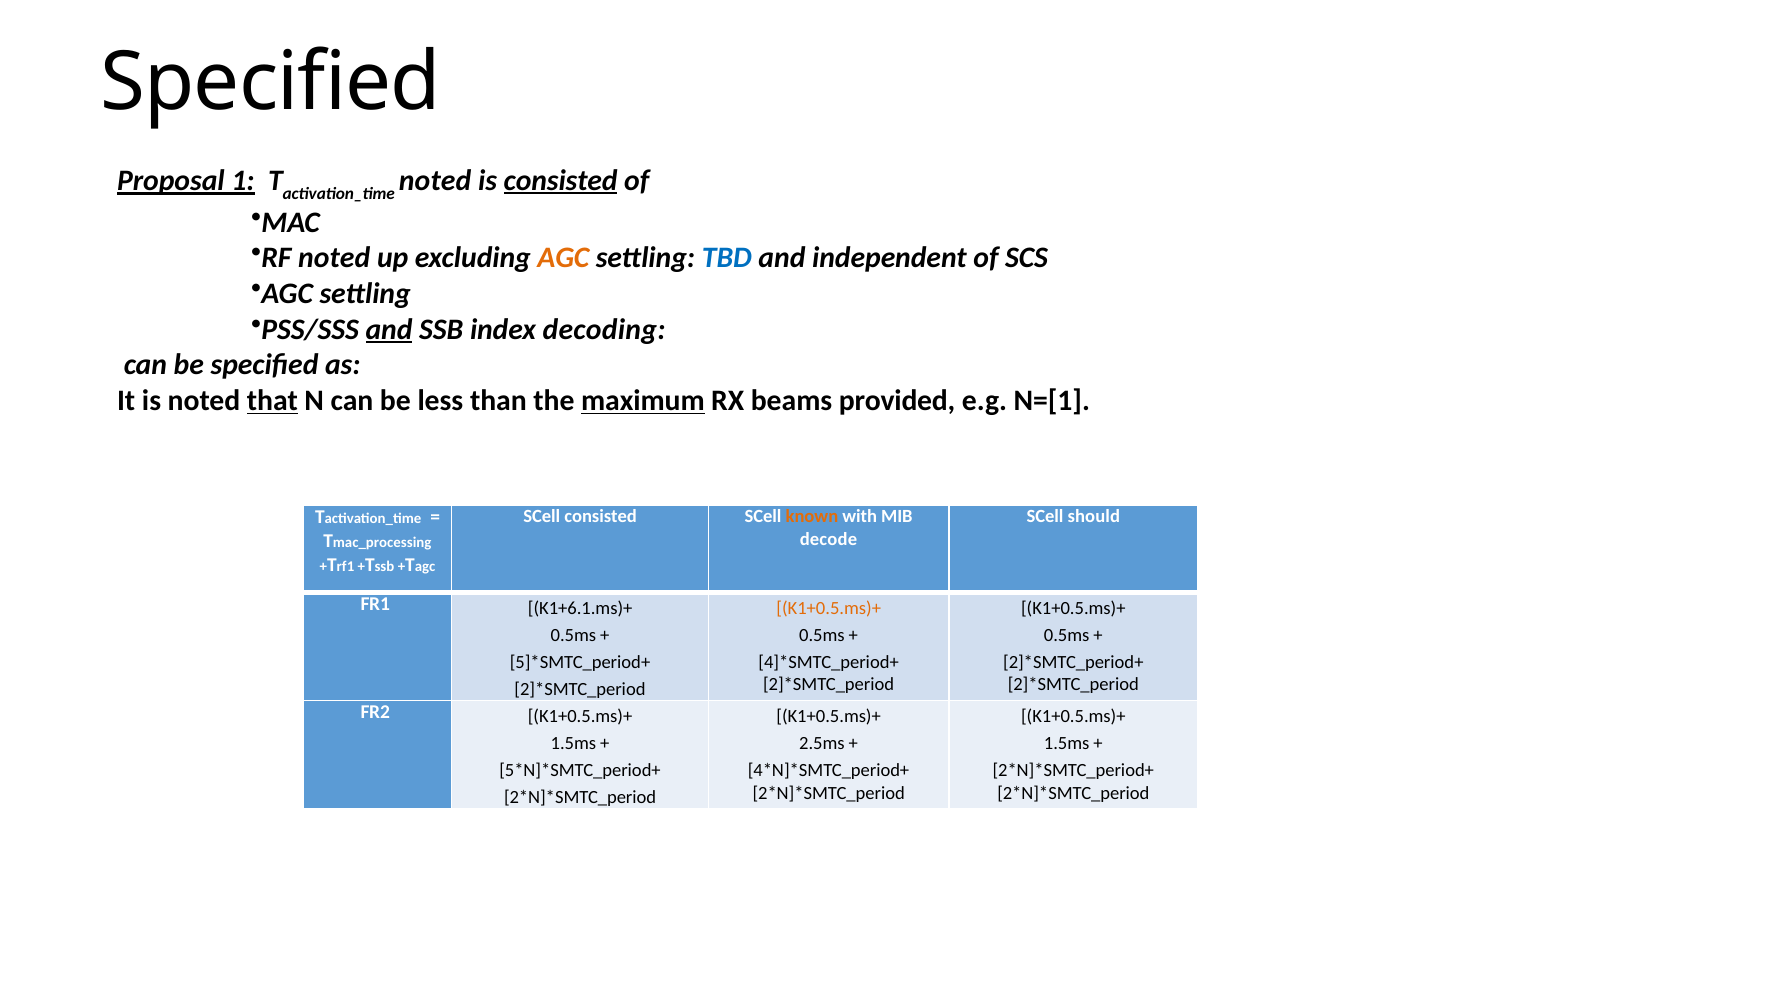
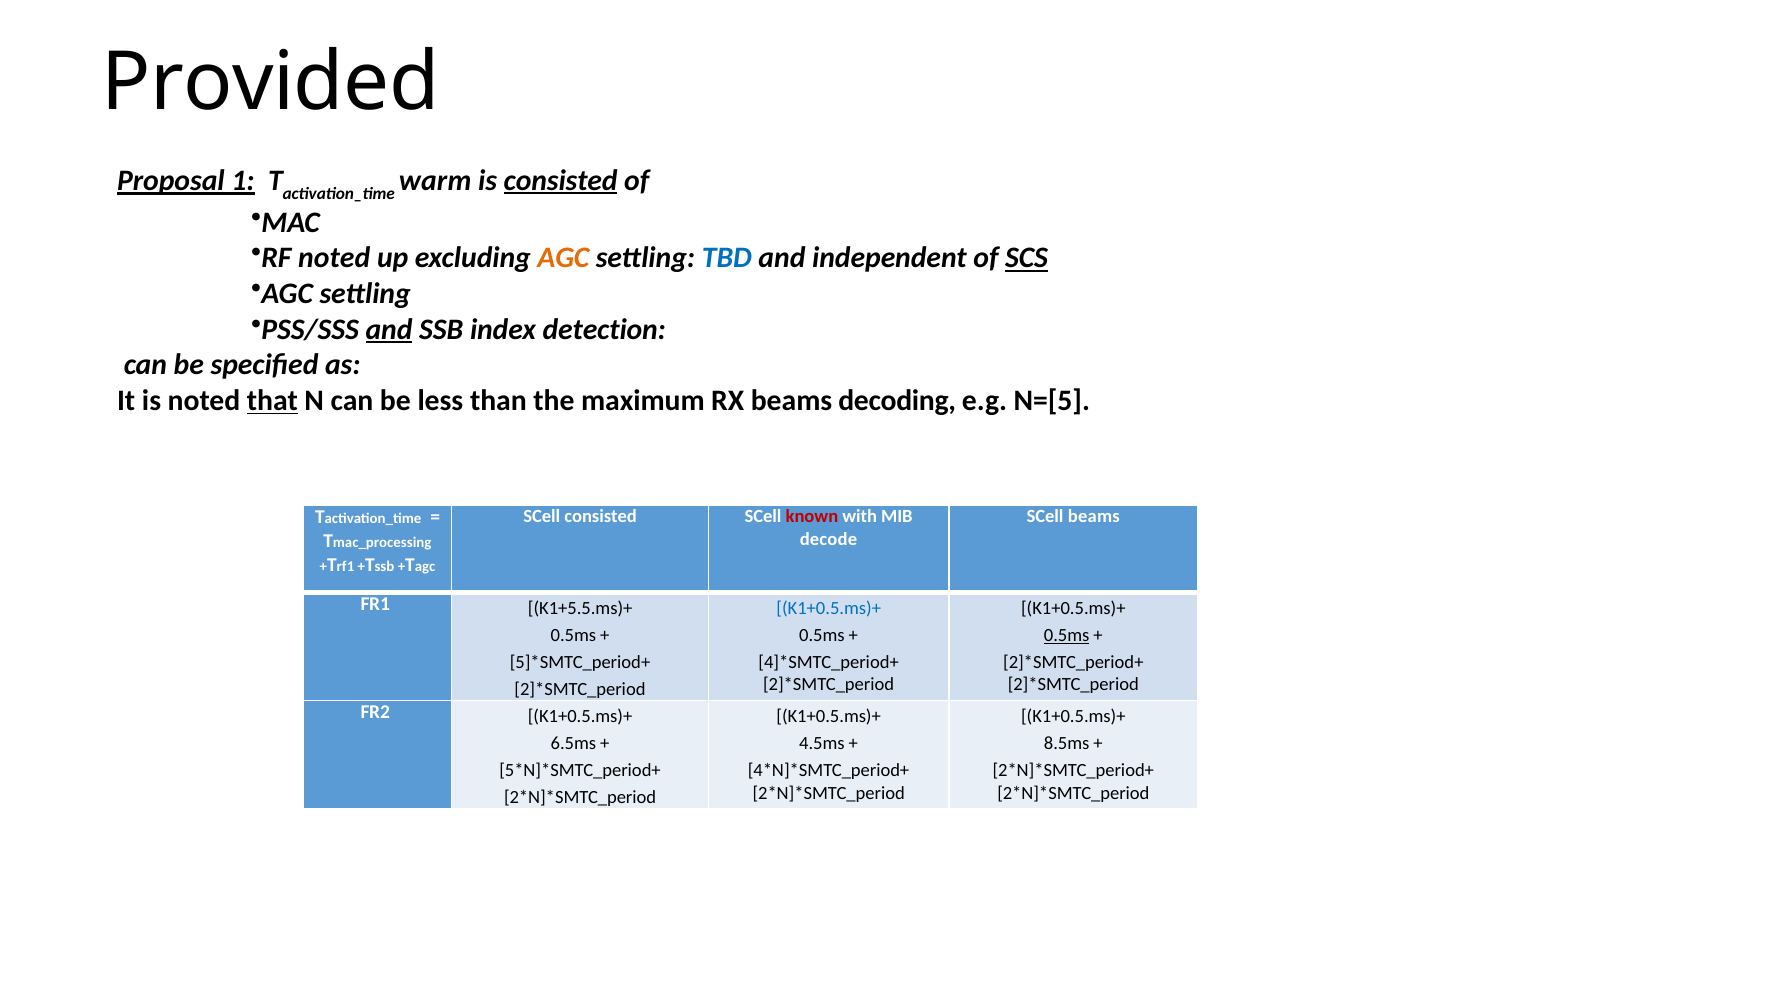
Specified at (271, 83): Specified -> Provided
noted at (435, 181): noted -> warm
SCS underline: none -> present
decoding: decoding -> detection
maximum underline: present -> none
provided: provided -> decoding
N=[1: N=[1 -> N=[5
known colour: orange -> red
SCell should: should -> beams
K1+6.1.ms)+: K1+6.1.ms)+ -> K1+5.5.ms)+
K1+0.5.ms)+ at (829, 609) colour: orange -> blue
0.5ms at (1067, 636) underline: none -> present
1.5ms at (573, 744): 1.5ms -> 6.5ms
2.5ms: 2.5ms -> 4.5ms
1.5ms at (1067, 744): 1.5ms -> 8.5ms
